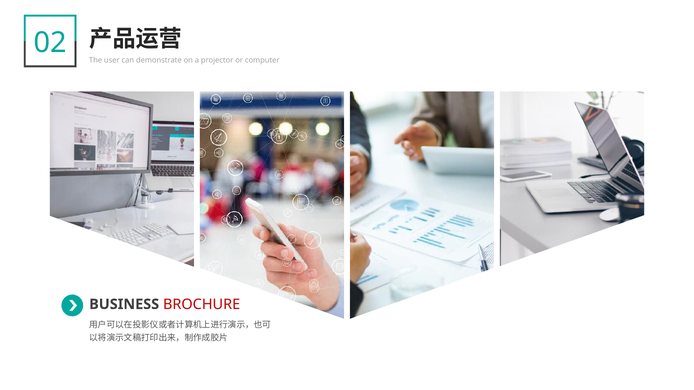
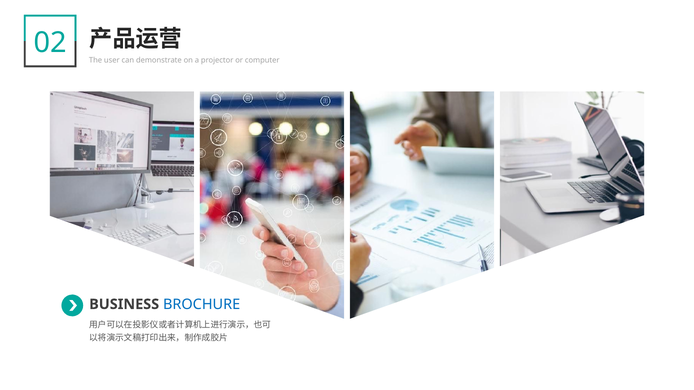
BROCHURE colour: red -> blue
